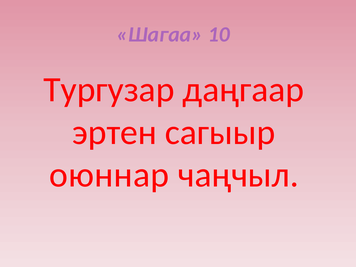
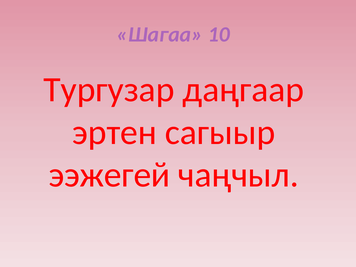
оюннар: оюннар -> ээжегей
